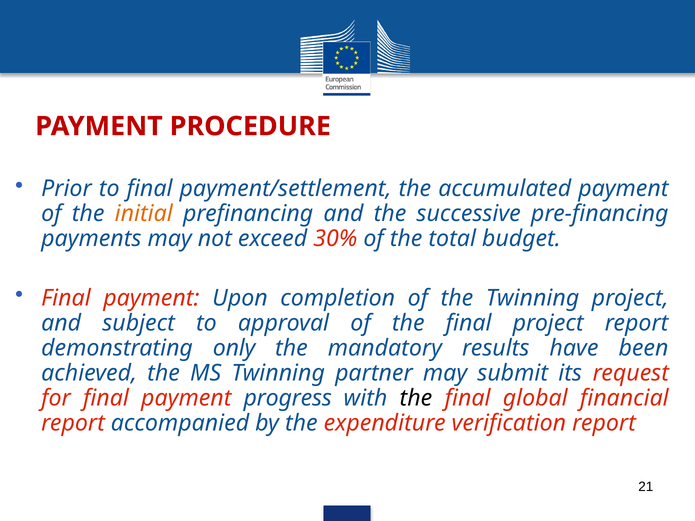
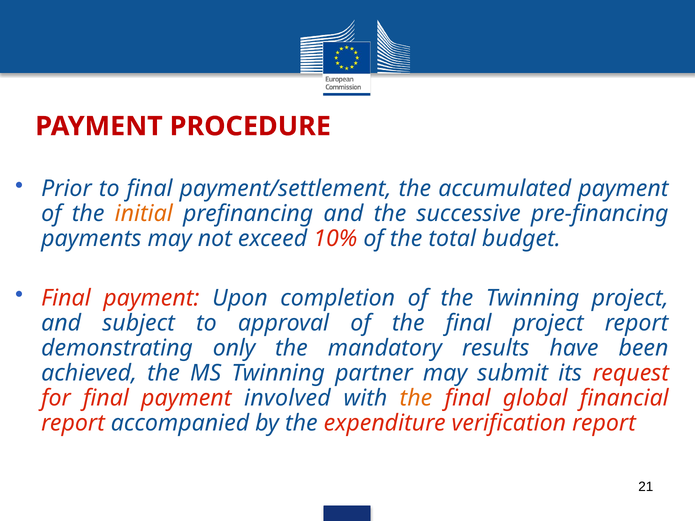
30%: 30% -> 10%
progress: progress -> involved
the at (416, 398) colour: black -> orange
